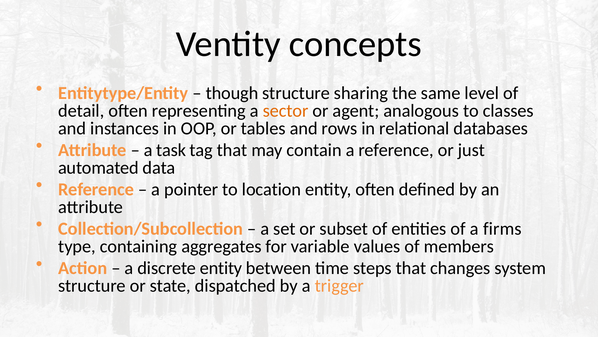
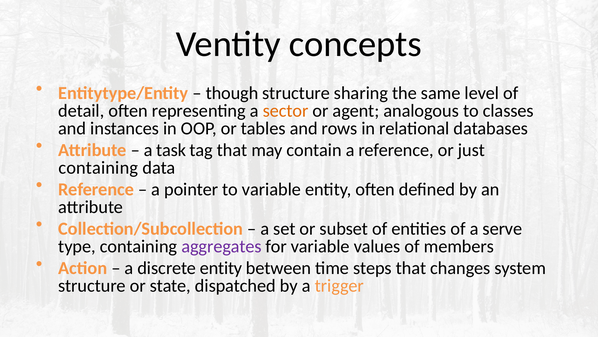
automated at (98, 167): automated -> containing
to location: location -> variable
firms: firms -> serve
aggregates colour: black -> purple
